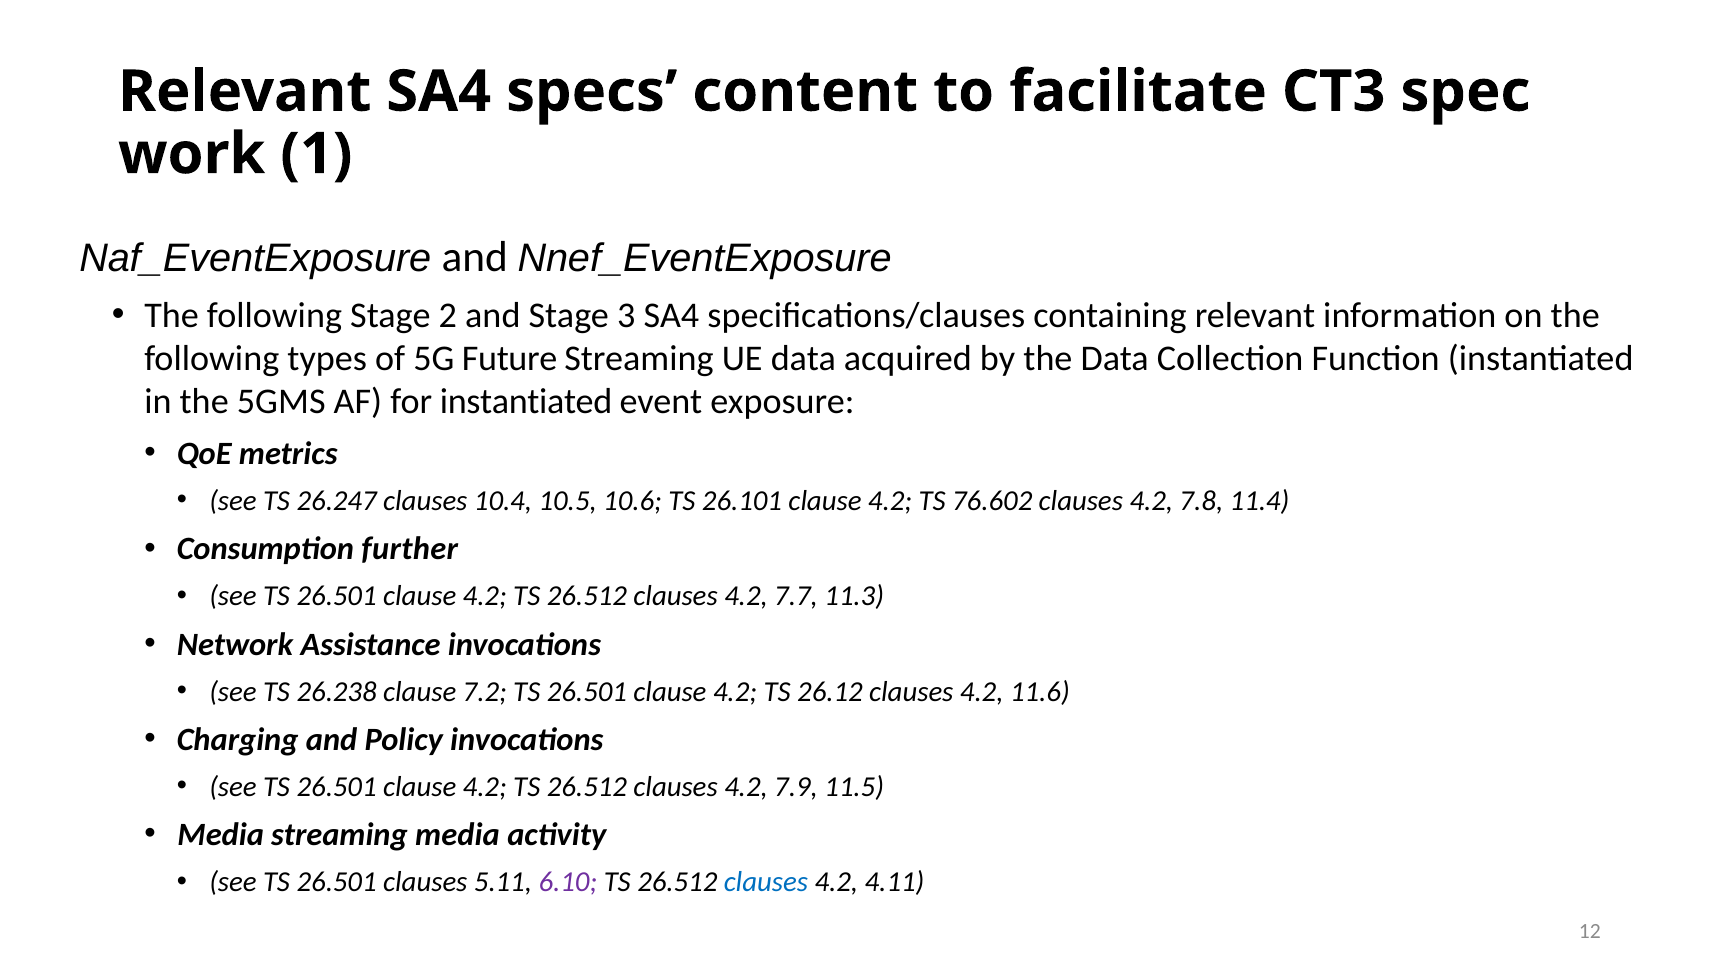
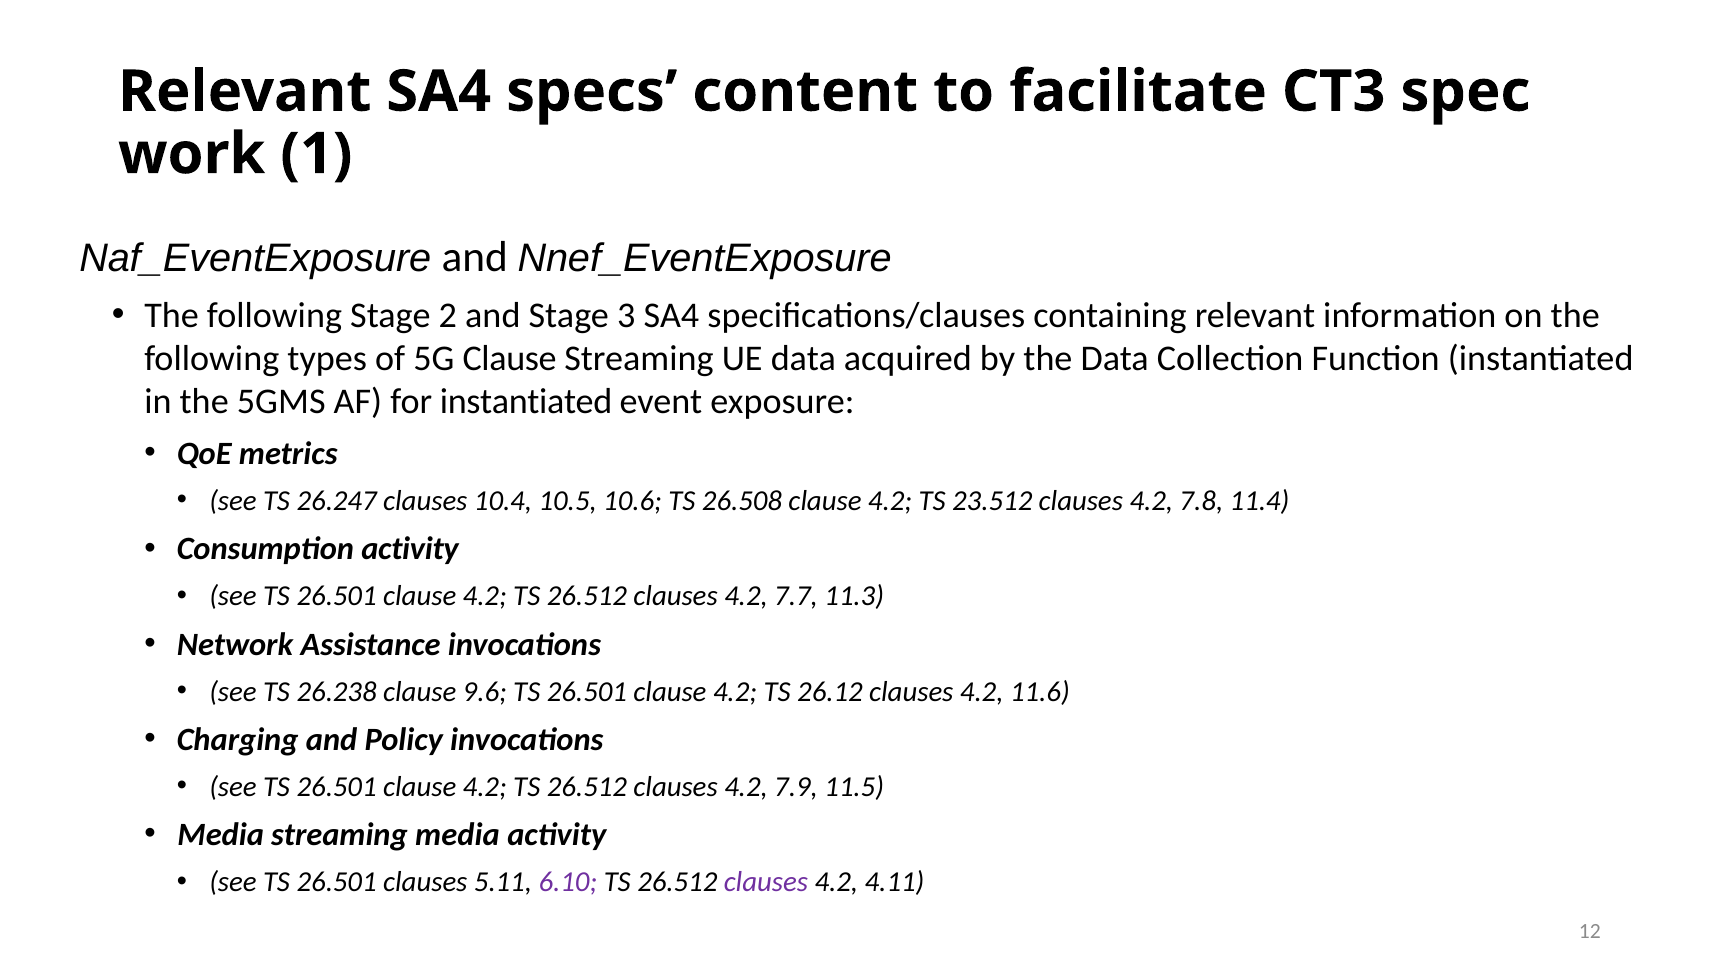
5G Future: Future -> Clause
26.101: 26.101 -> 26.508
76.602: 76.602 -> 23.512
Consumption further: further -> activity
7.2: 7.2 -> 9.6
clauses at (766, 882) colour: blue -> purple
